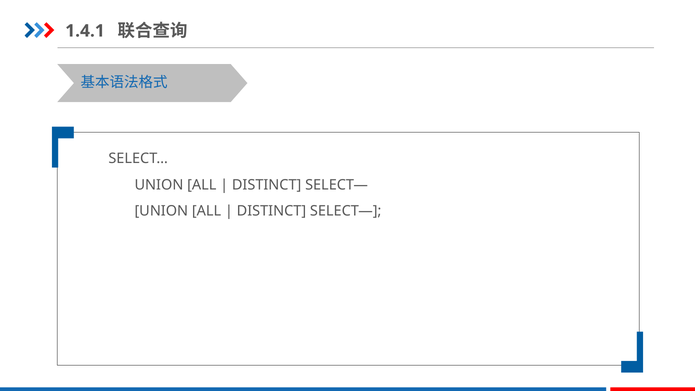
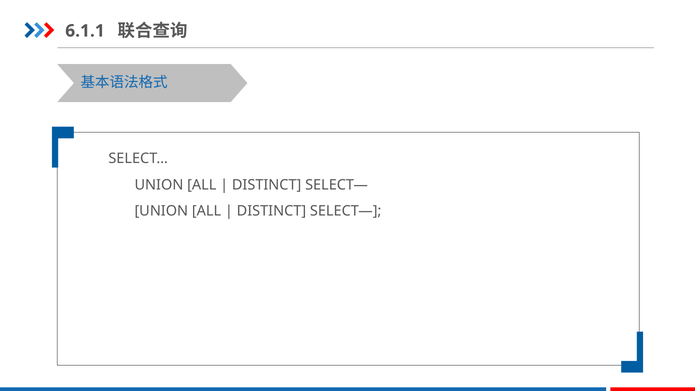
1.4.1: 1.4.1 -> 6.1.1
